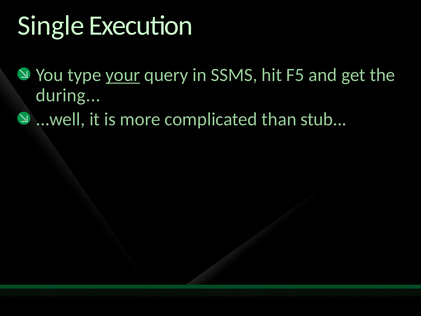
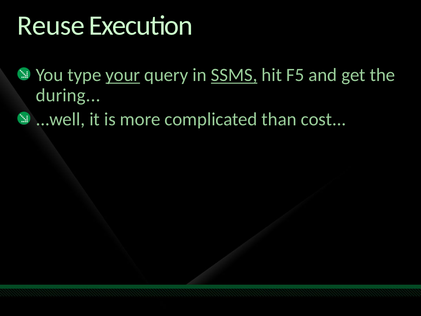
Single: Single -> Reuse
SSMS underline: none -> present
stub: stub -> cost
